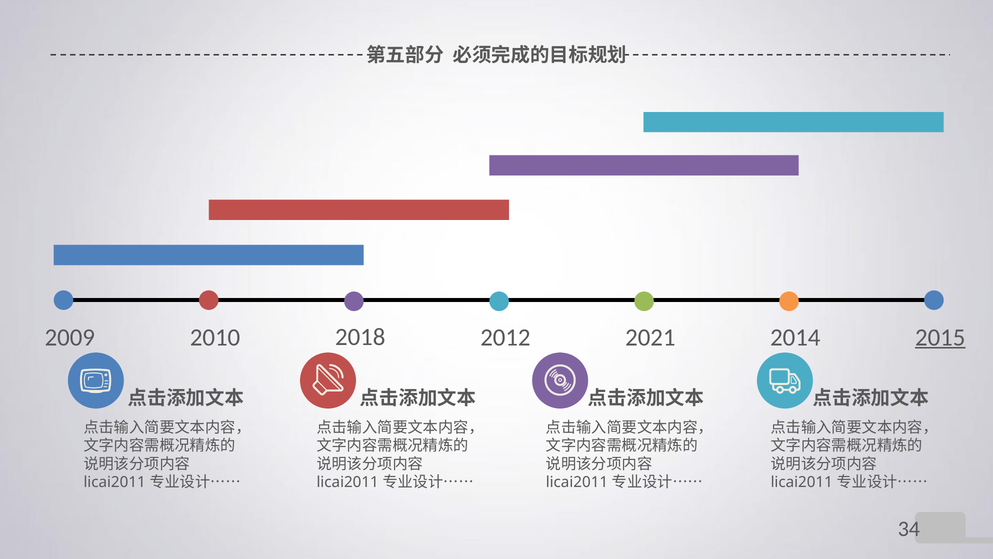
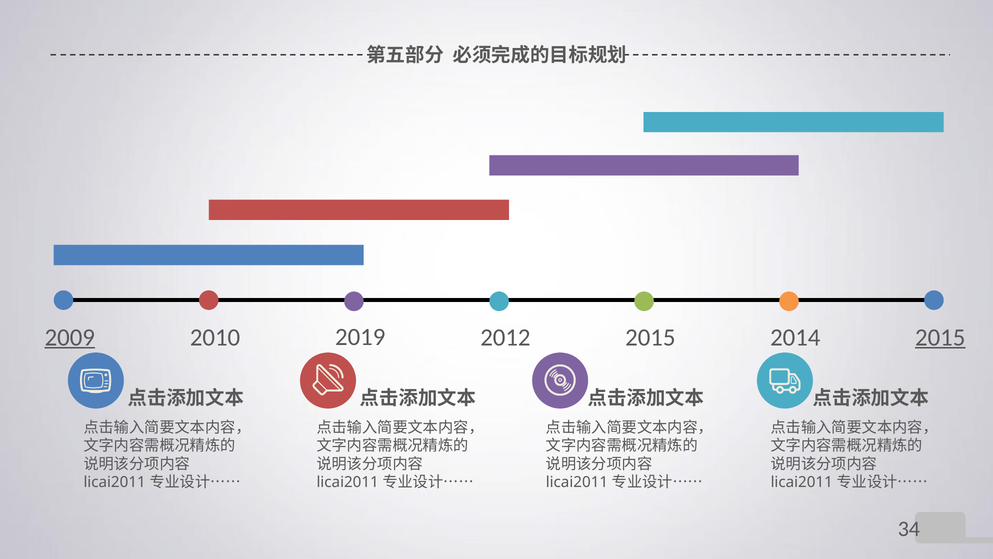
2018: 2018 -> 2019
2009 underline: none -> present
2021 at (650, 337): 2021 -> 2015
